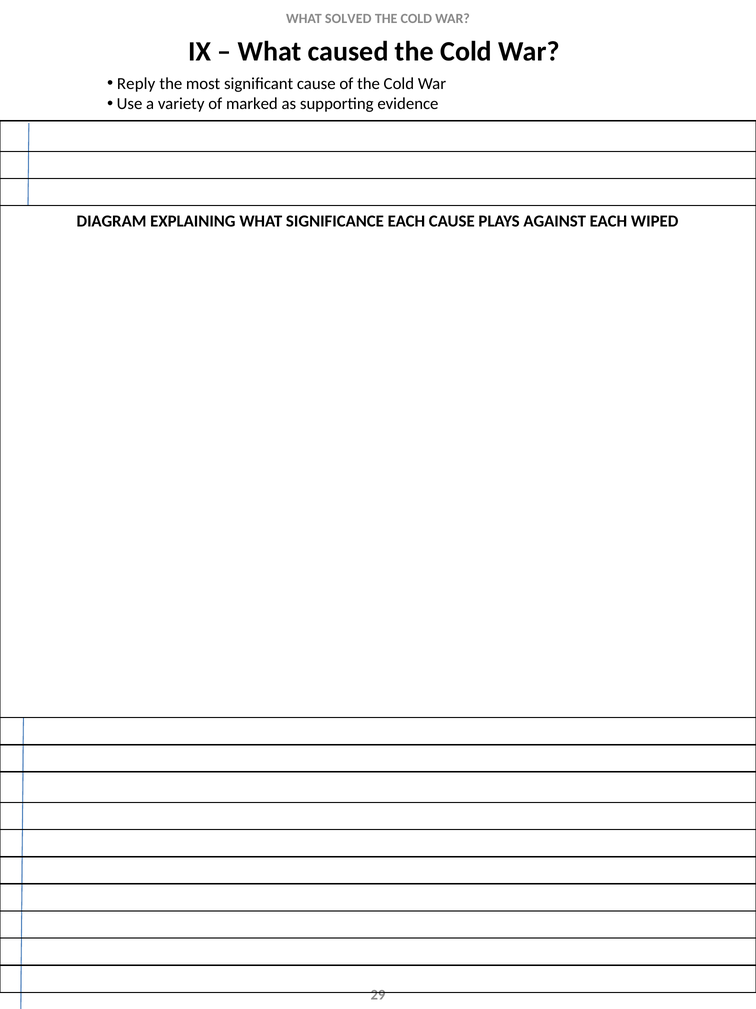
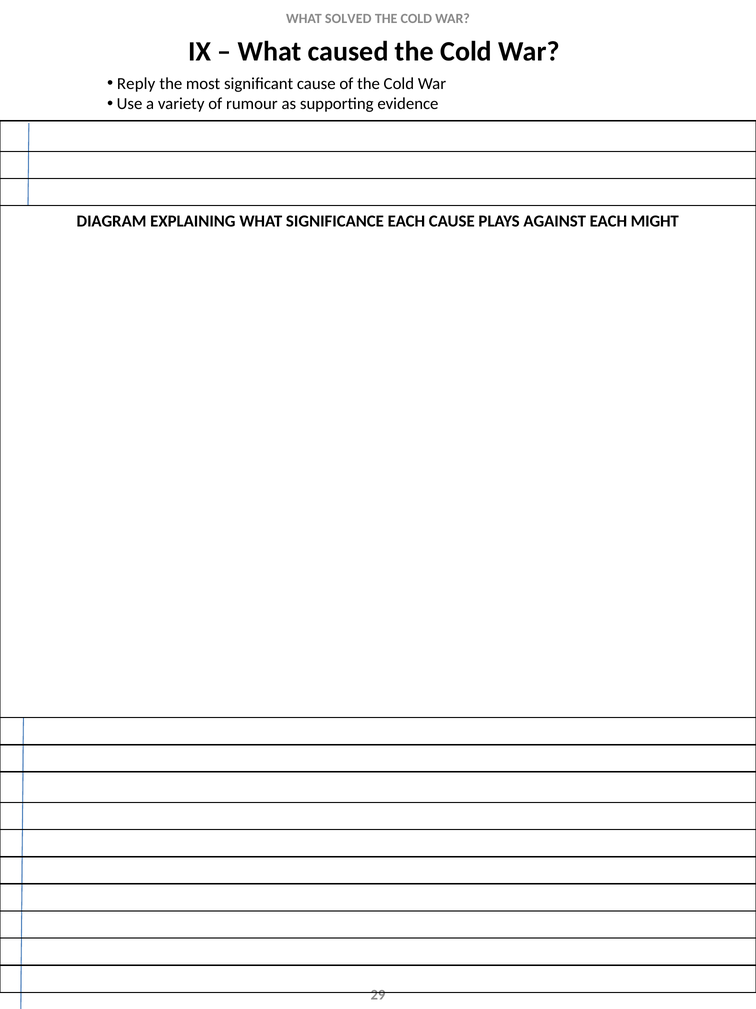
marked: marked -> rumour
WIPED: WIPED -> MIGHT
